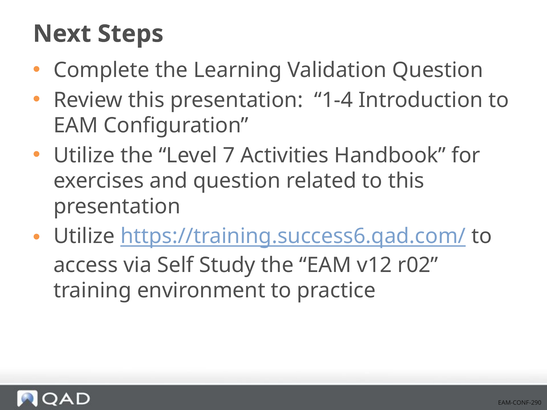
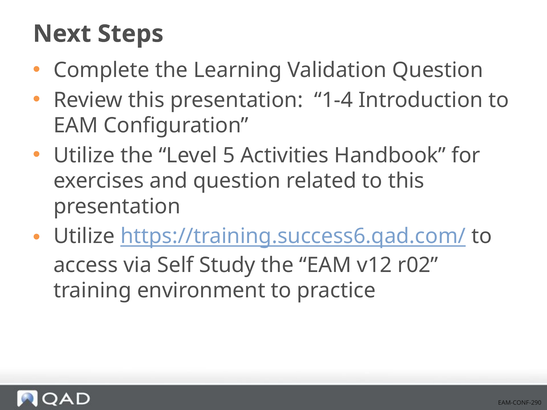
7: 7 -> 5
